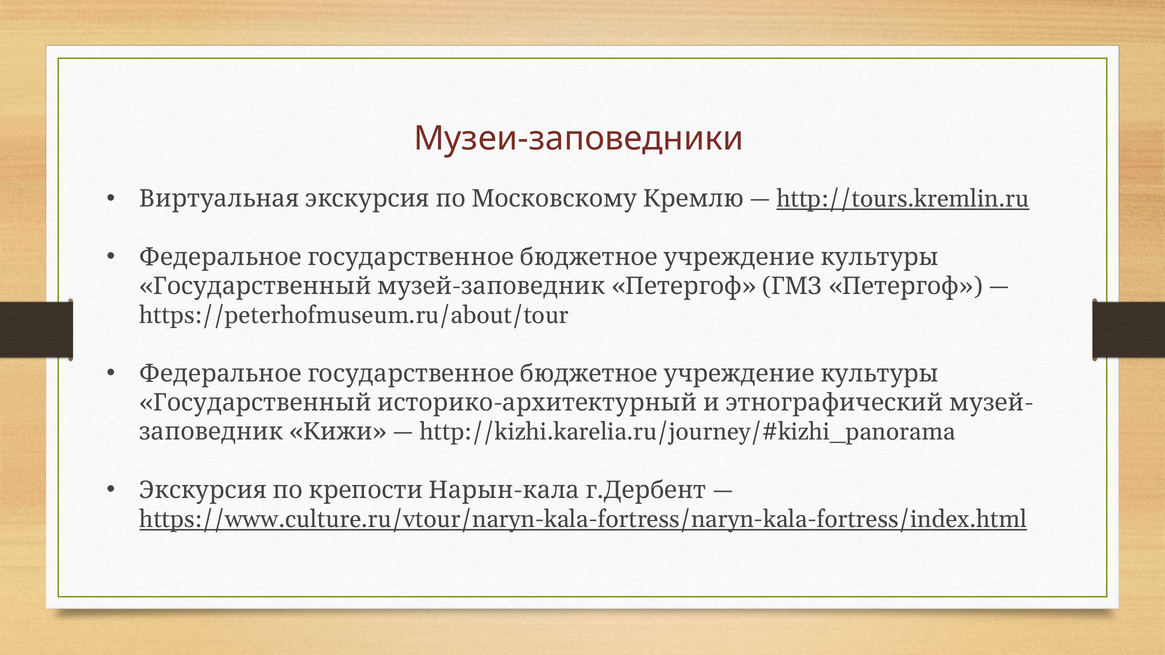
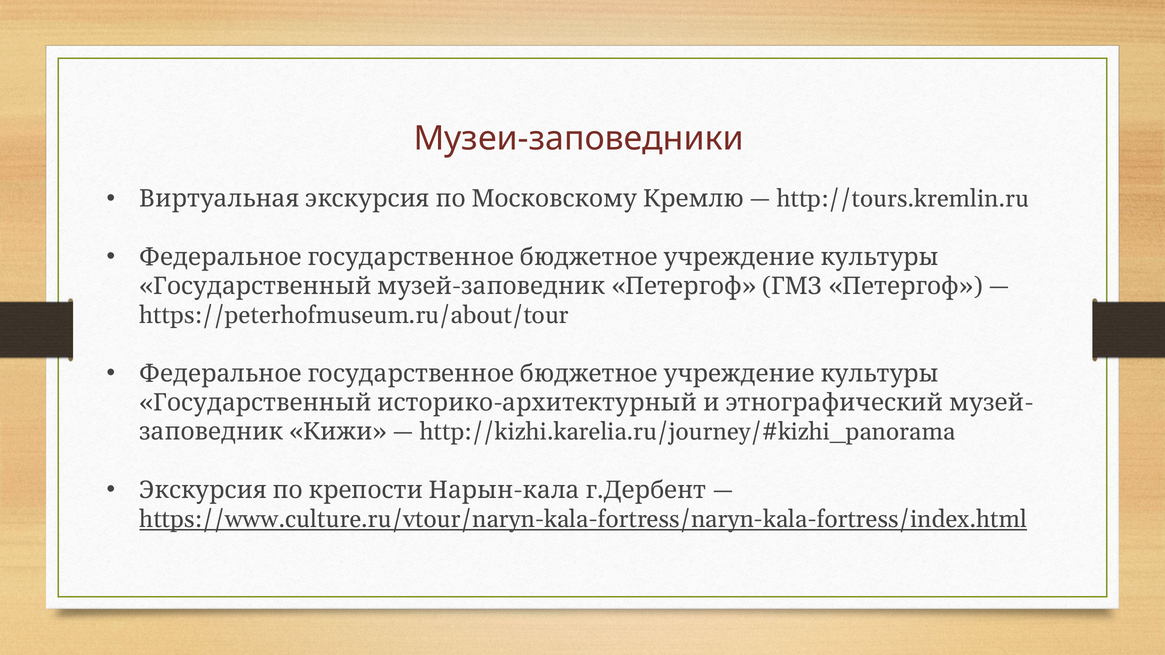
http://tours.kremlin.ru underline: present -> none
